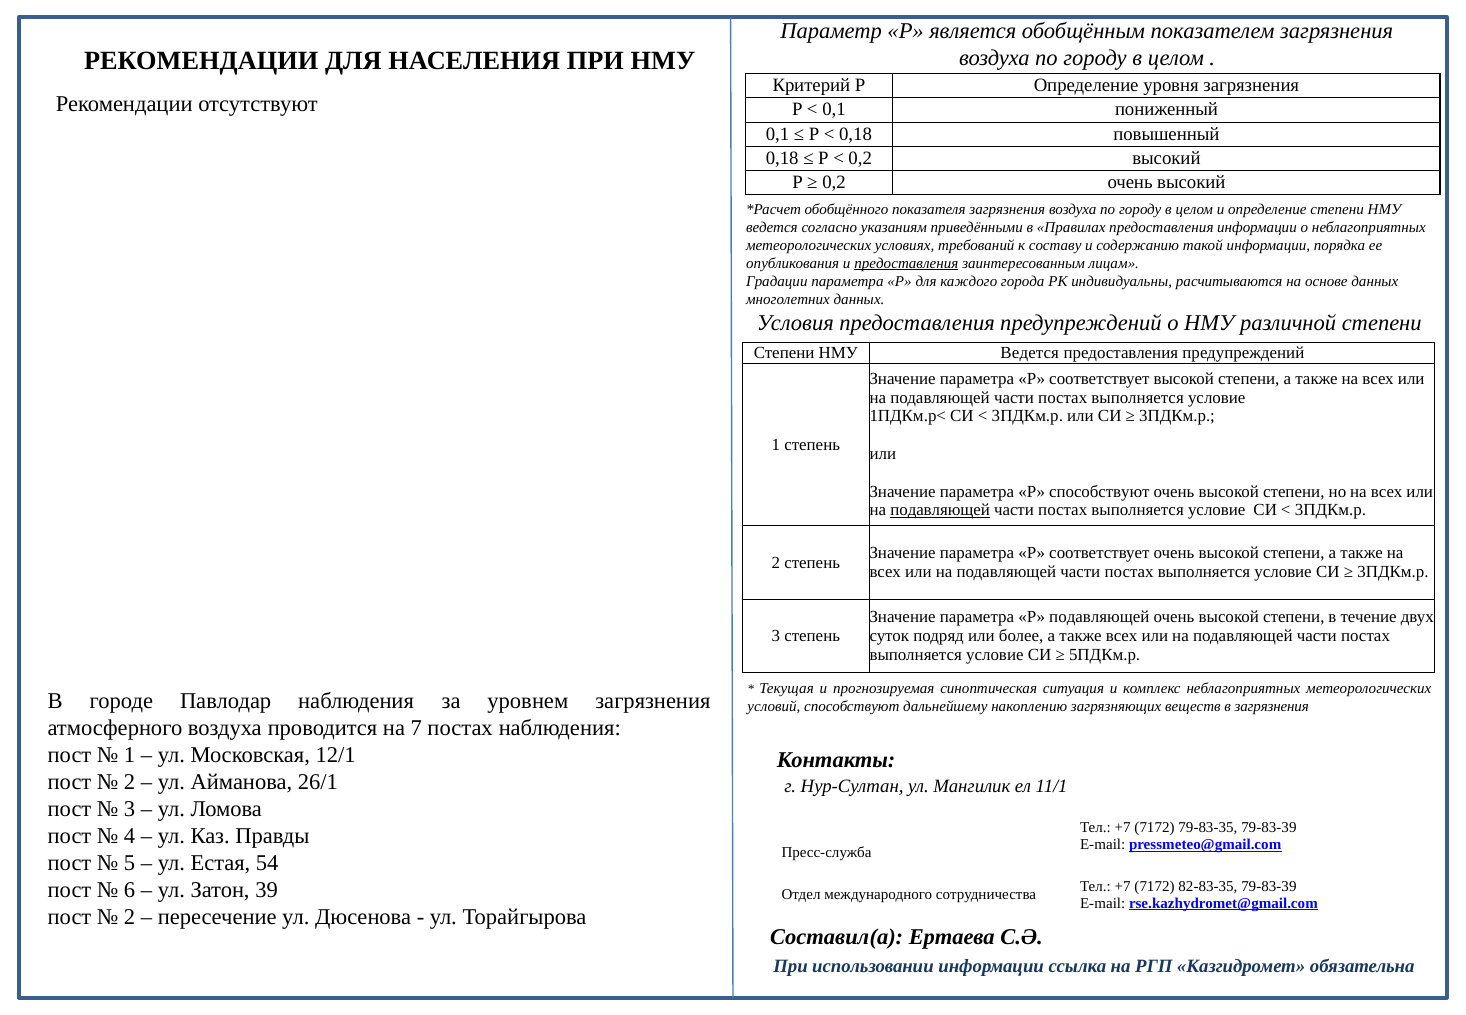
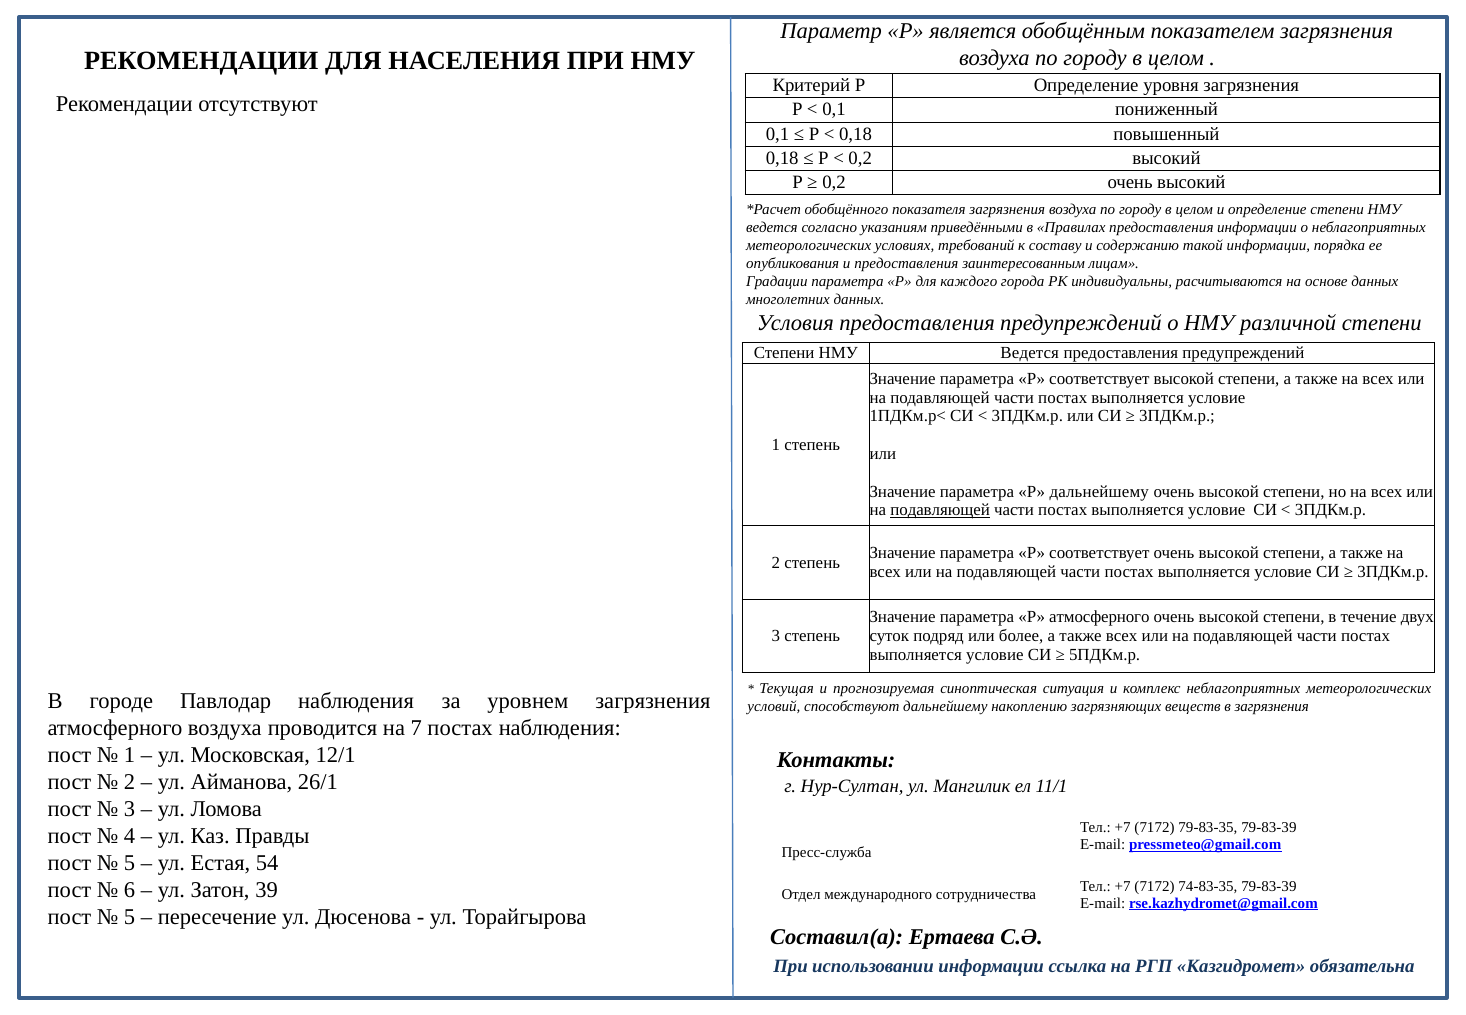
предоставления at (906, 263) underline: present -> none
Р способствуют: способствуют -> дальнейшему
Р подавляющей: подавляющей -> атмосферного
82-83-35: 82-83-35 -> 74-83-35
2 at (130, 917): 2 -> 5
